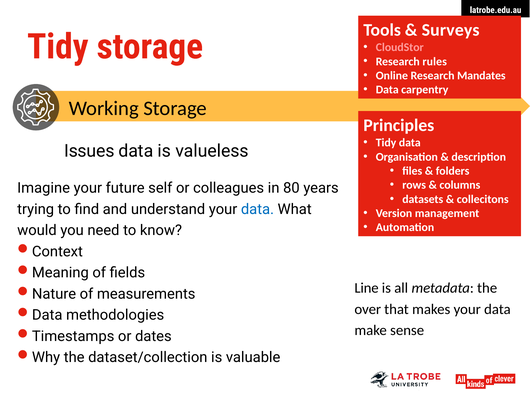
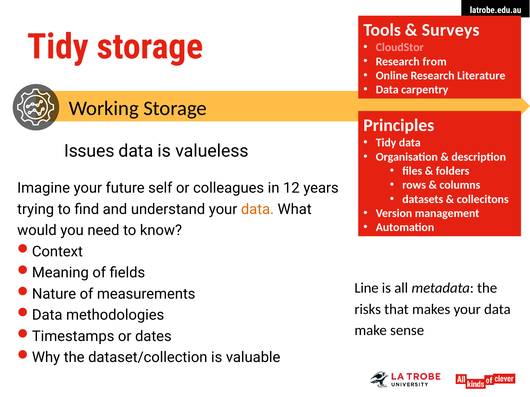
rules: rules -> from
Mandates: Mandates -> Literature
80: 80 -> 12
data at (257, 209) colour: blue -> orange
over: over -> risks
